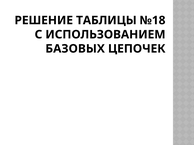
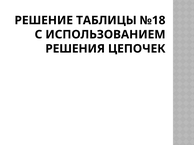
БАЗОВЫХ: БАЗОВЫХ -> РЕШЕНИЯ
